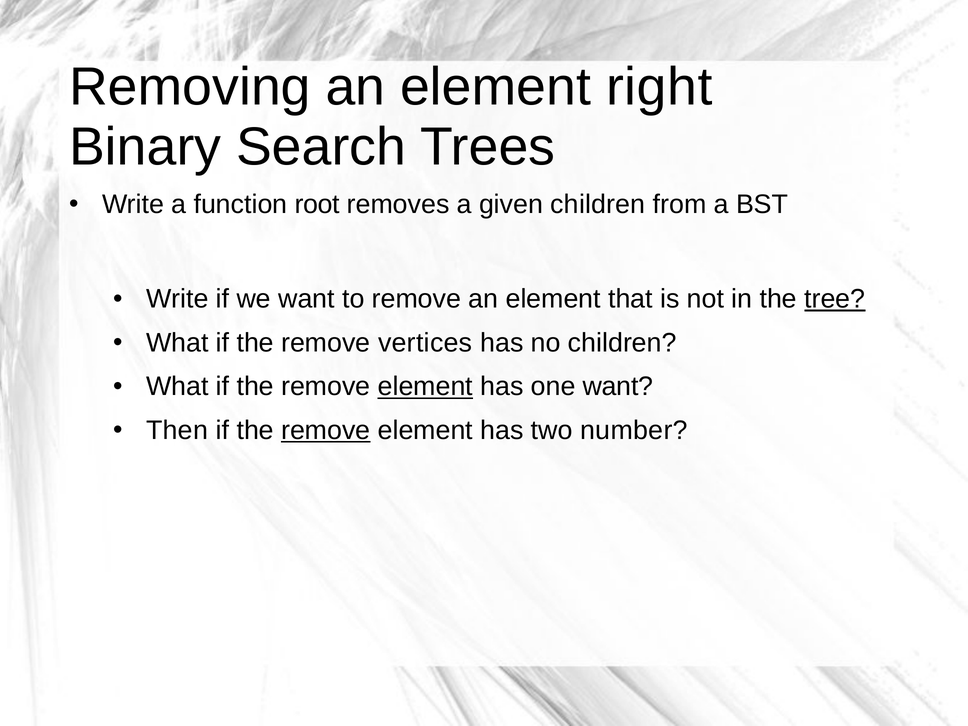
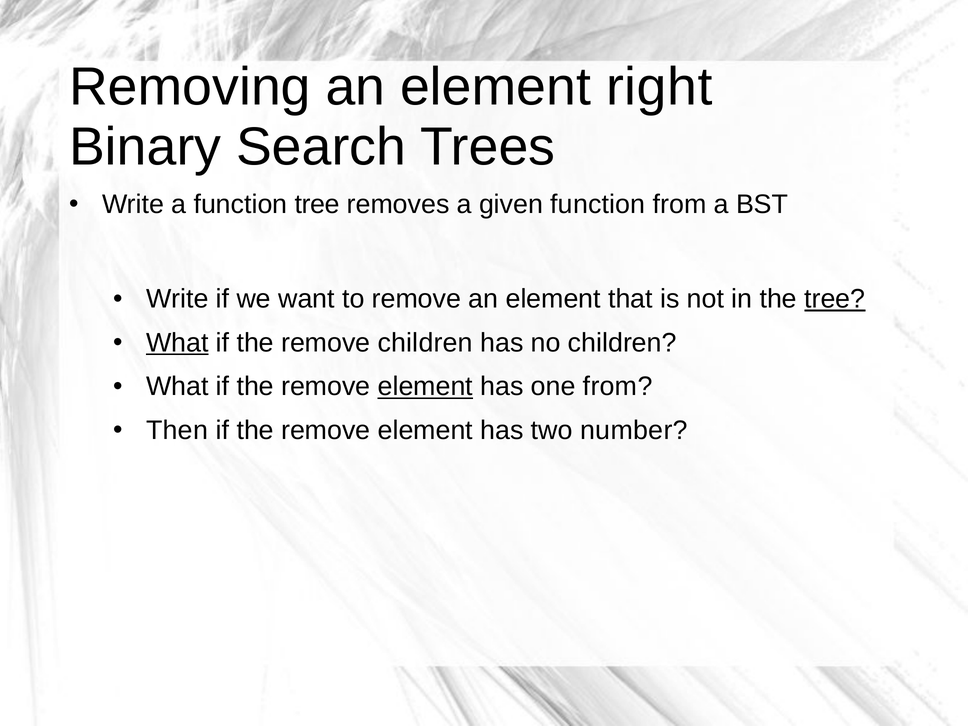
function root: root -> tree
given children: children -> function
What at (177, 343) underline: none -> present
remove vertices: vertices -> children
one want: want -> from
remove at (326, 430) underline: present -> none
